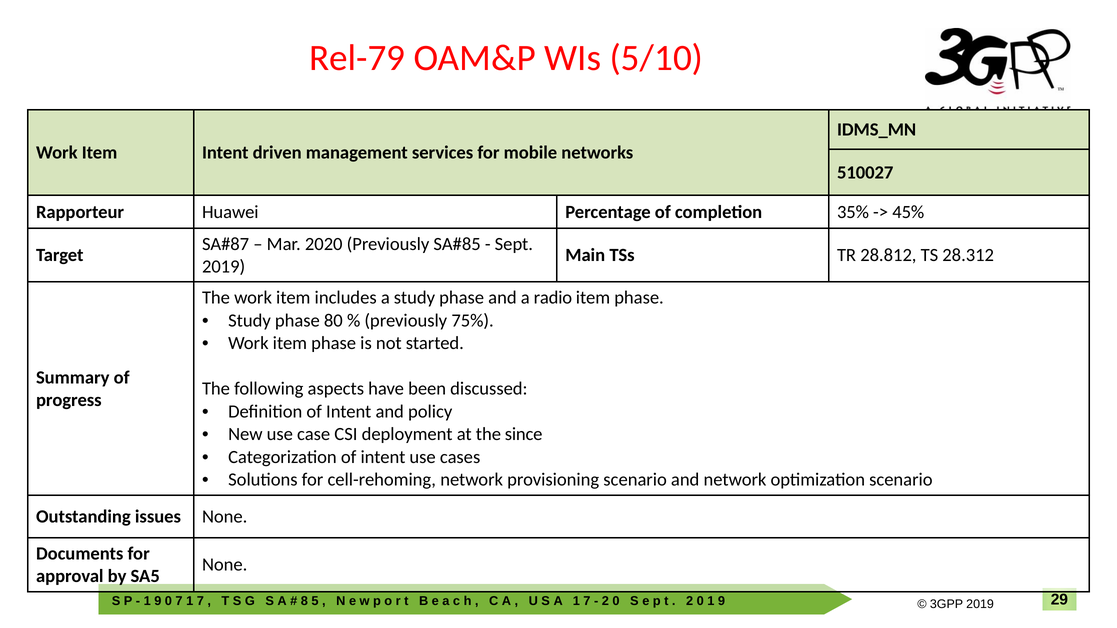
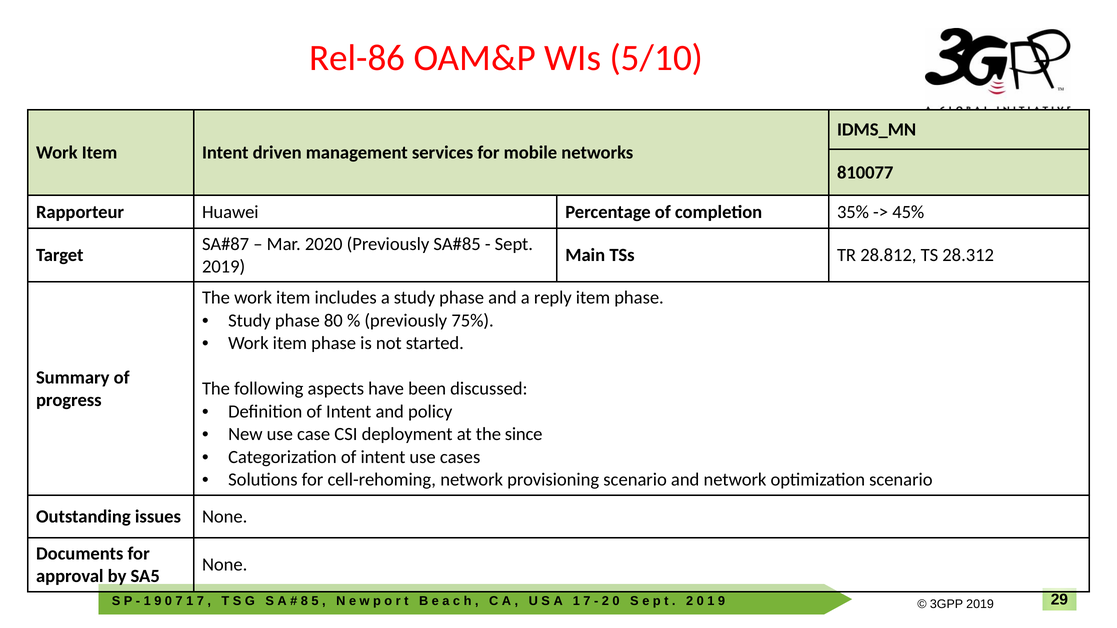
Rel-79: Rel-79 -> Rel-86
510027: 510027 -> 810077
radio: radio -> reply
